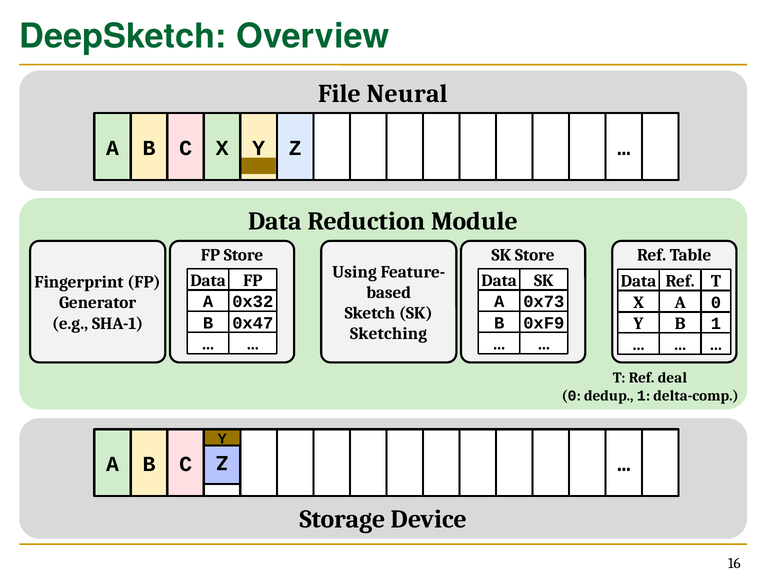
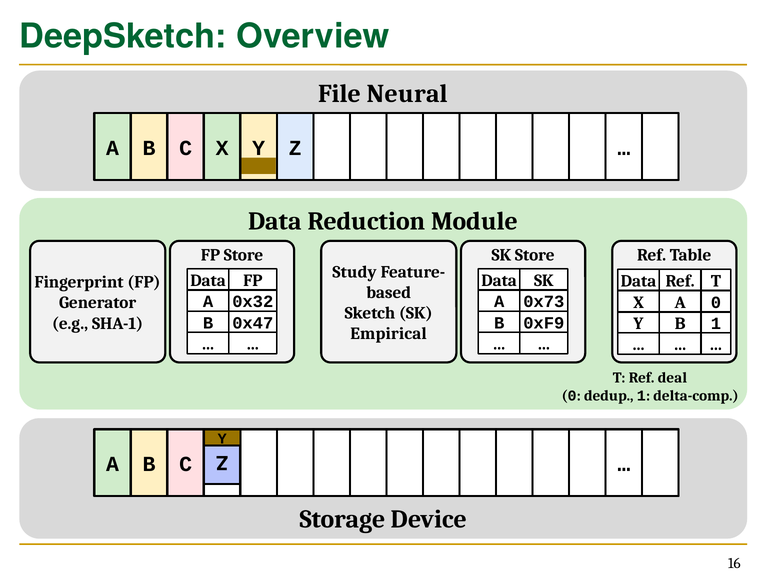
Using: Using -> Study
Sketching: Sketching -> Empirical
